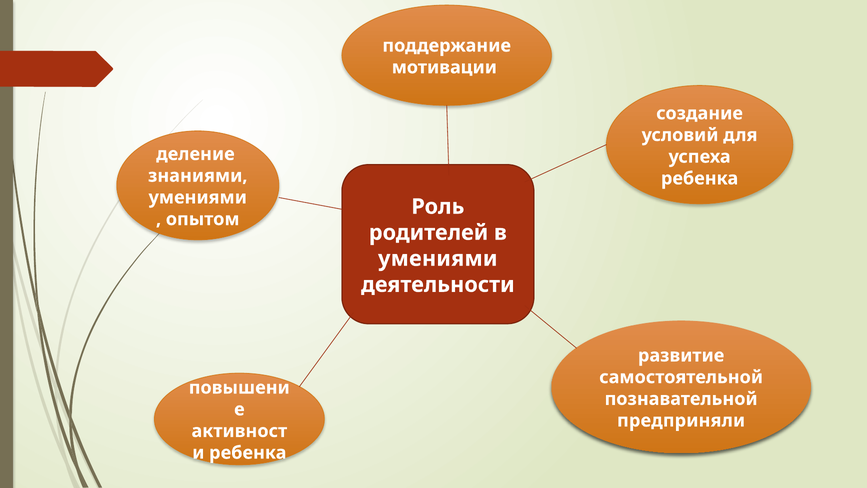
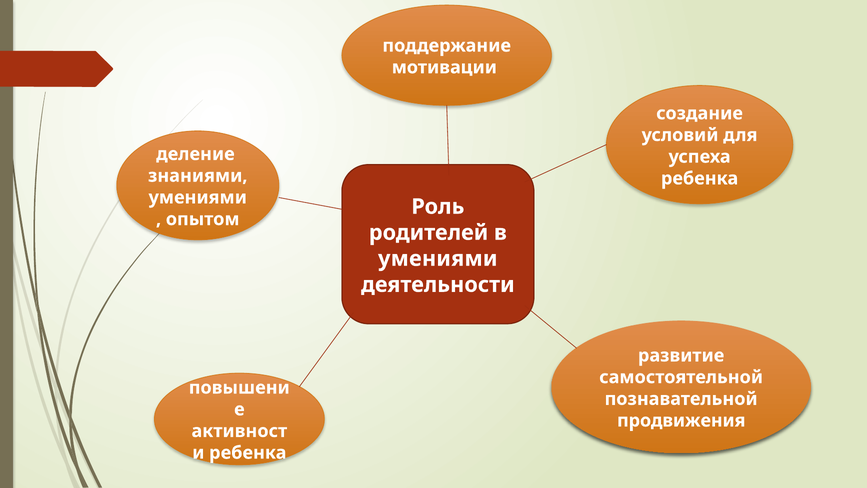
предприняли: предприняли -> продвижения
